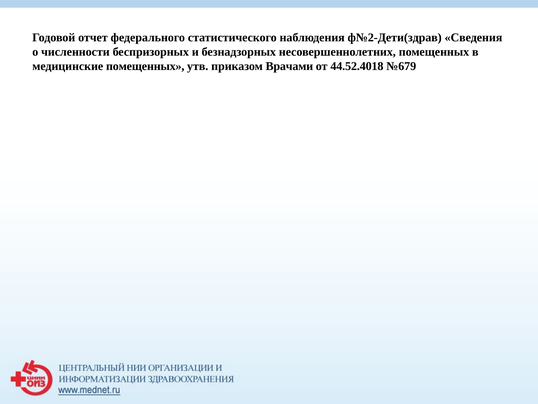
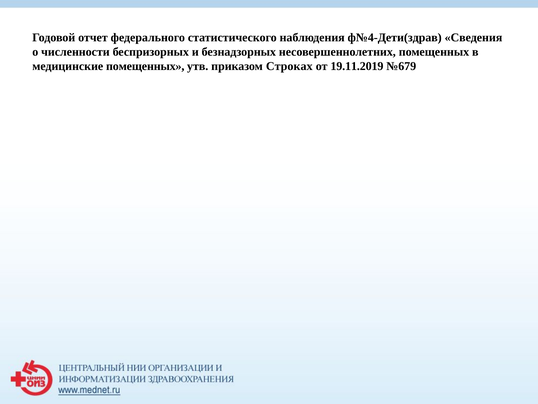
ф№2-Дети(здрав: ф№2-Дети(здрав -> ф№4-Дети(здрав
Врачами: Врачами -> Строках
44.52.4018: 44.52.4018 -> 19.11.2019
